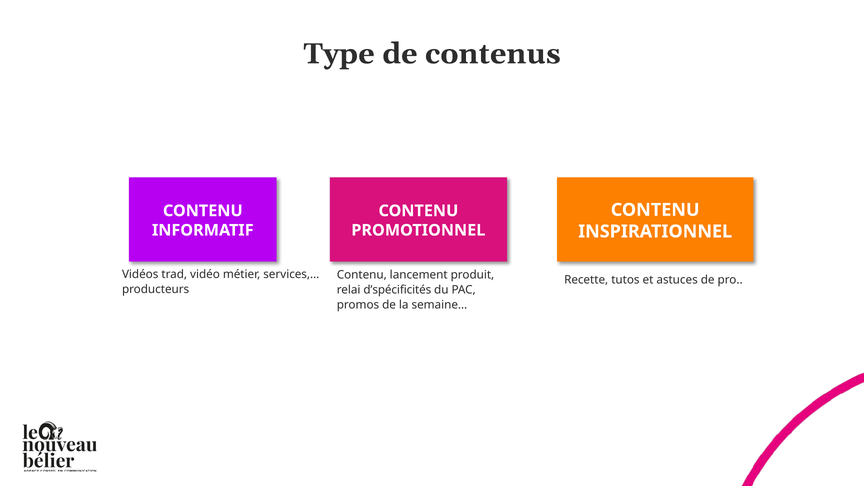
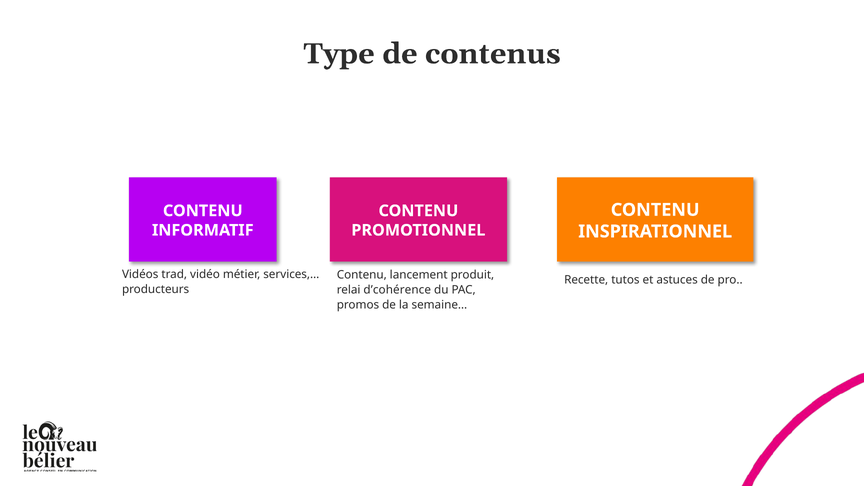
d’spécificités: d’spécificités -> d’cohérence
